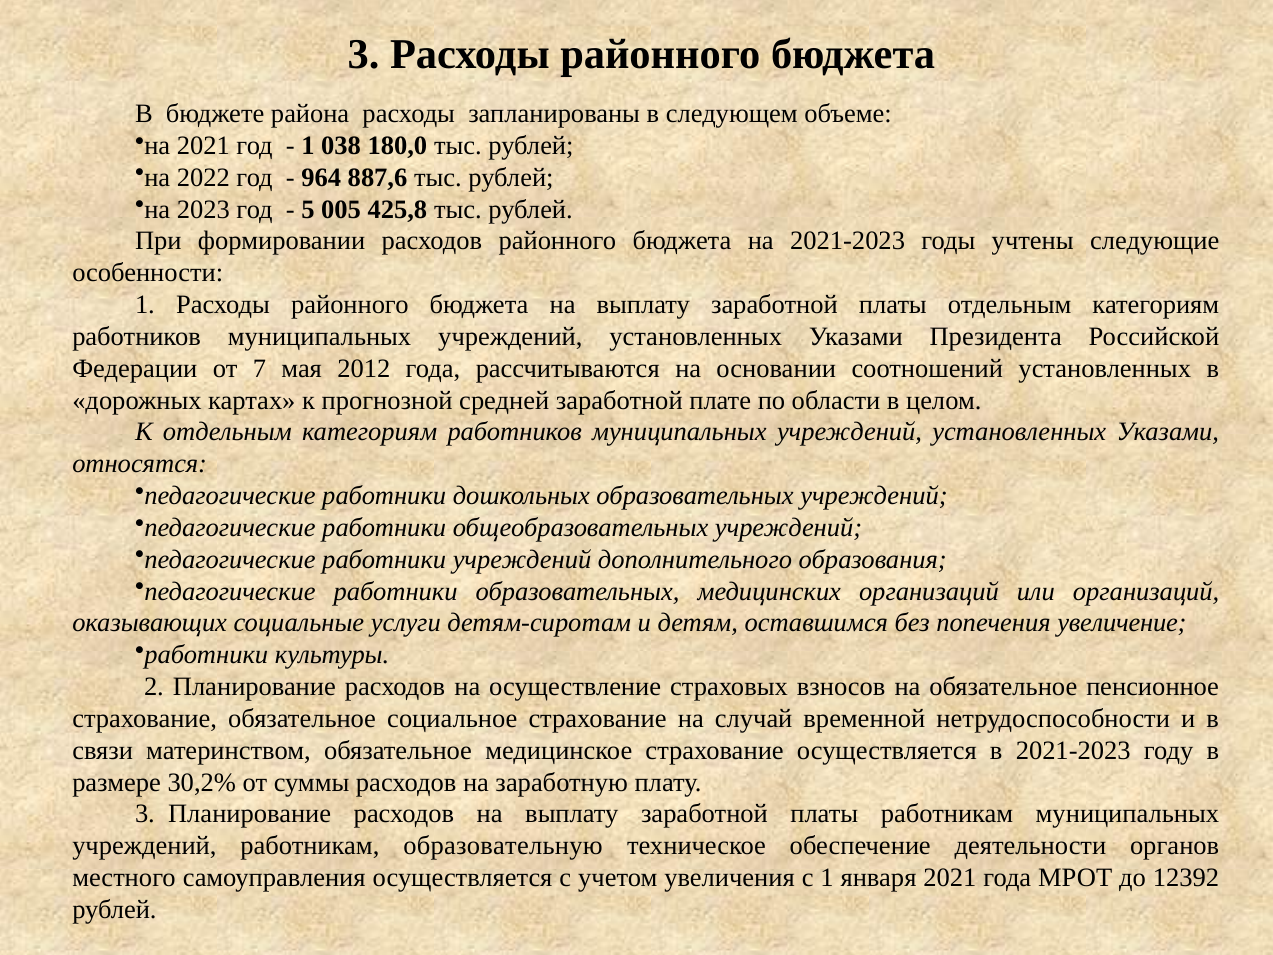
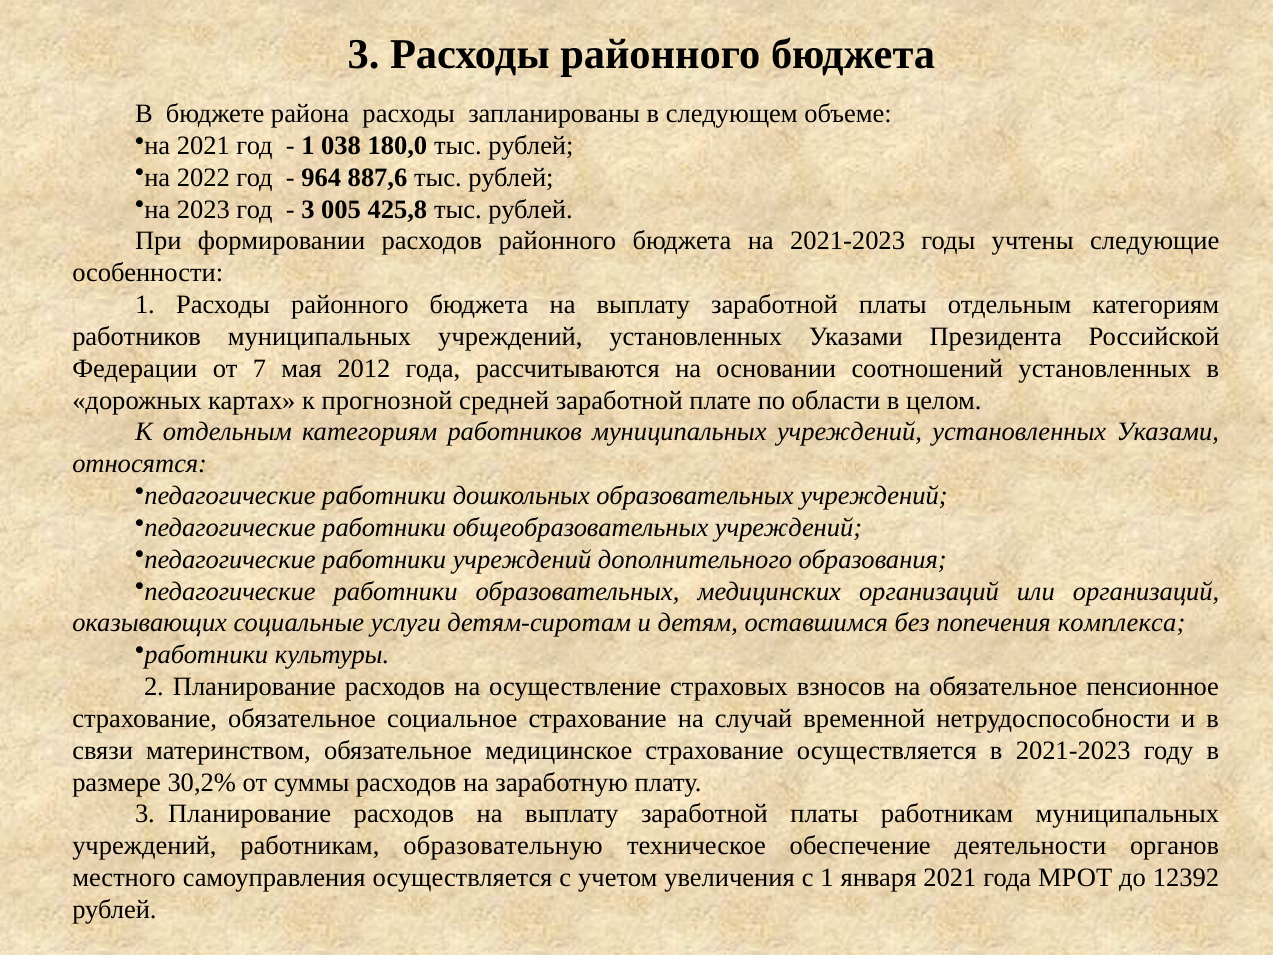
5 at (308, 209): 5 -> 3
увеличение: увеличение -> комплекса
